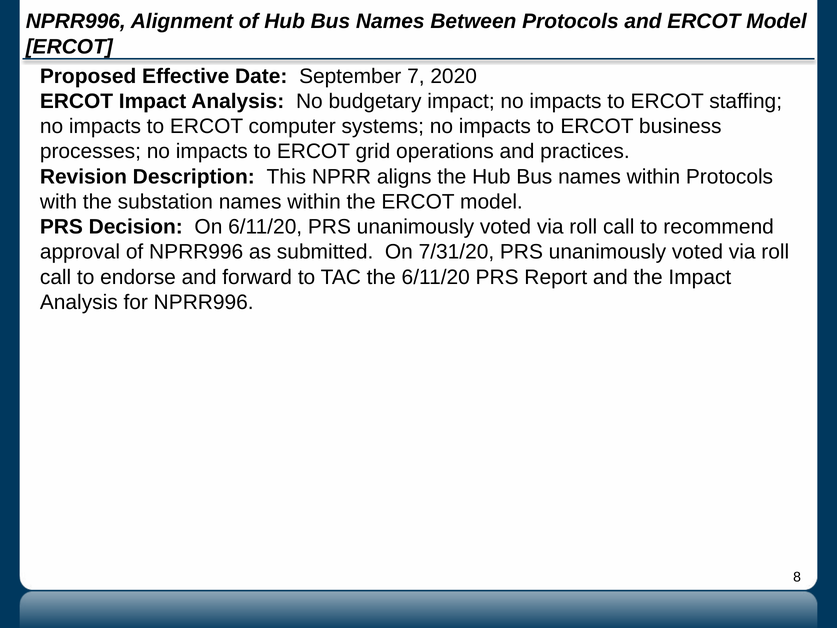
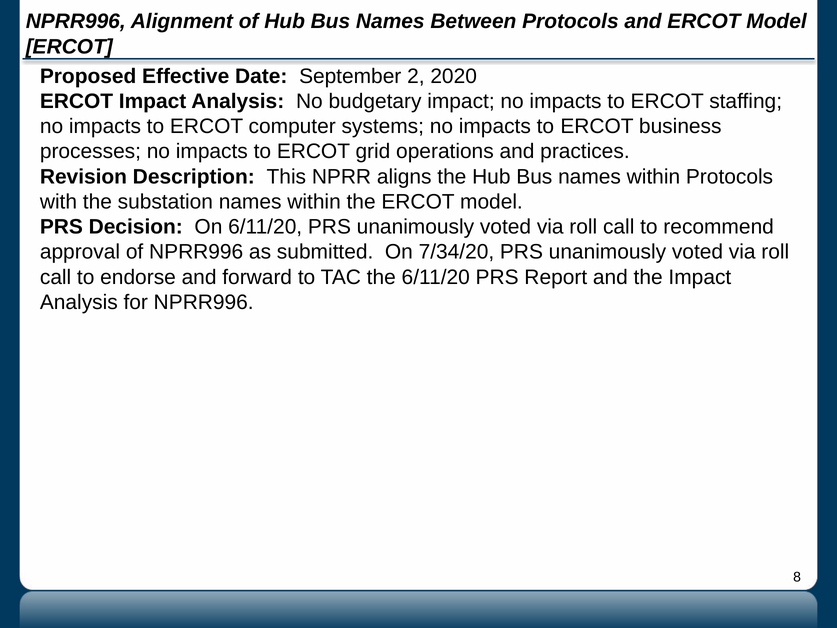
7: 7 -> 2
7/31/20: 7/31/20 -> 7/34/20
